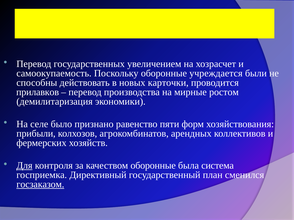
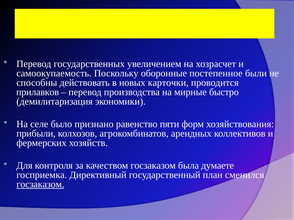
учреждается: учреждается -> постепенное
ростом: ростом -> быстро
Для underline: present -> none
качеством оборонные: оборонные -> госзаказом
система: система -> думаете
